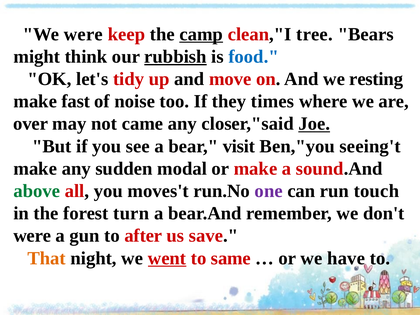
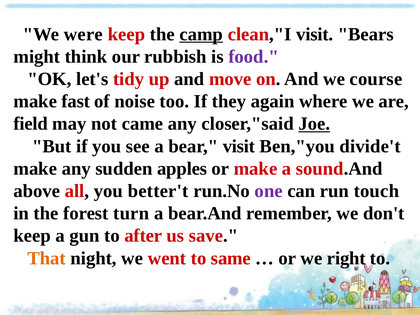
clean,"I tree: tree -> visit
rubbish underline: present -> none
food colour: blue -> purple
resting: resting -> course
times: times -> again
over: over -> field
seeing't: seeing't -> divide't
modal: modal -> apples
above colour: green -> black
moves't: moves't -> better't
were at (32, 236): were -> keep
went underline: present -> none
have: have -> right
